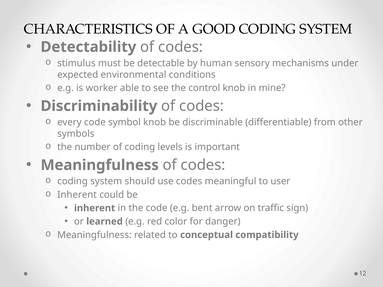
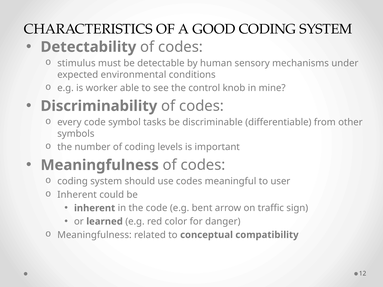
symbol knob: knob -> tasks
